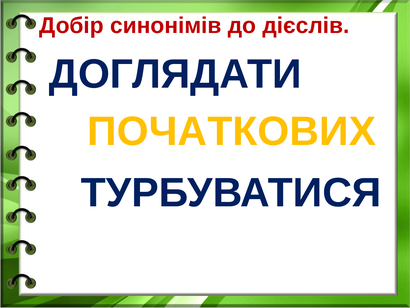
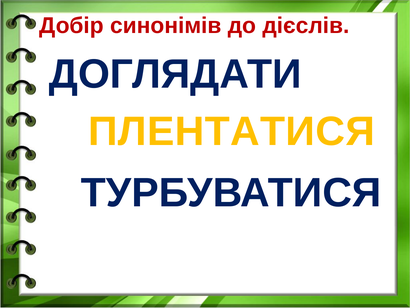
ПОЧАТКОВИХ: ПОЧАТКОВИХ -> ПЛЕНТАТИСЯ
